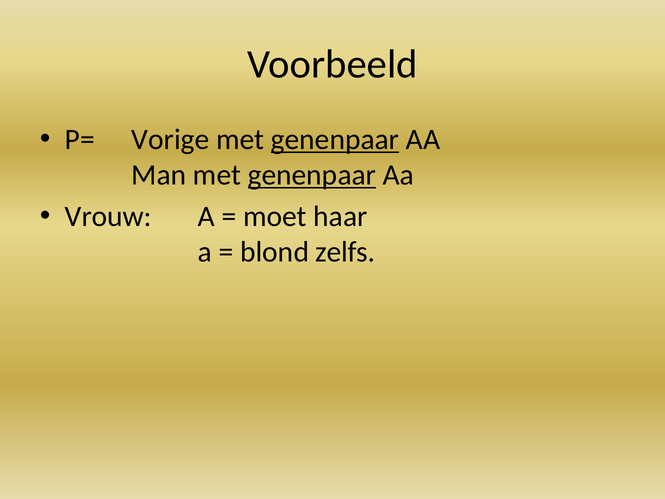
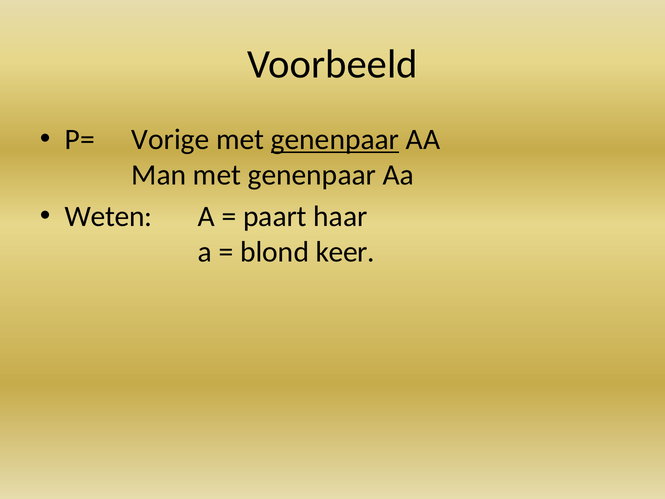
genenpaar at (312, 175) underline: present -> none
Vrouw: Vrouw -> Weten
moet: moet -> paart
zelfs: zelfs -> keer
